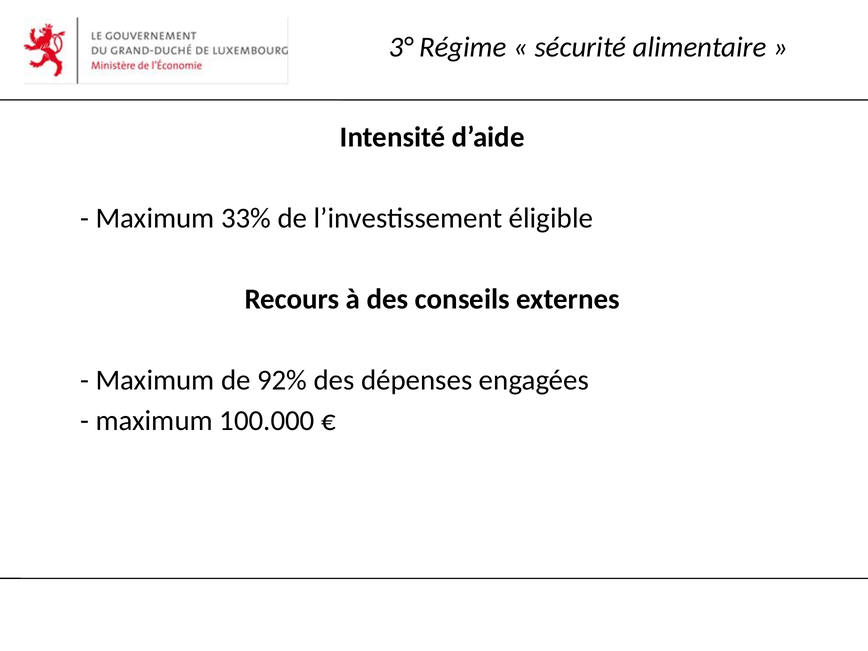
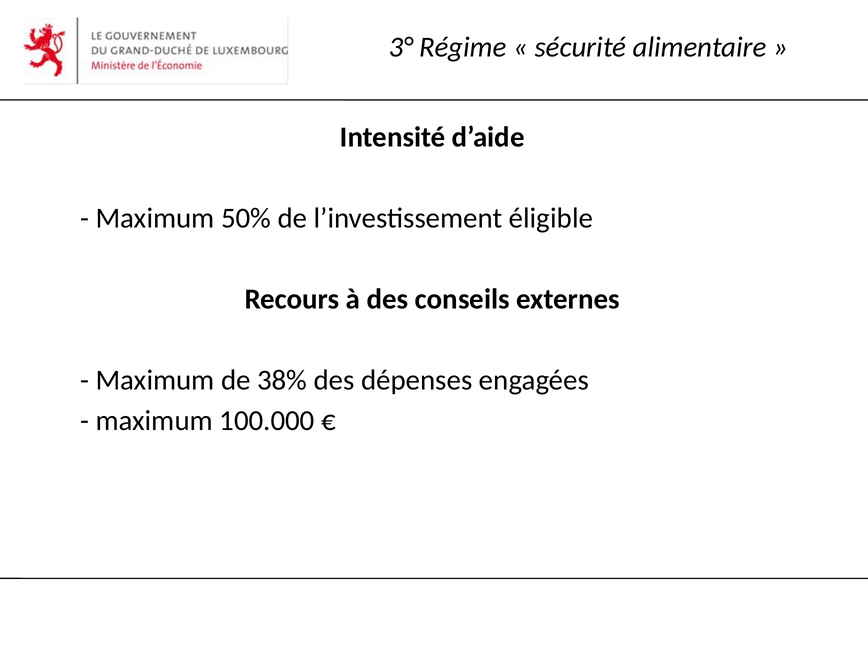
33%: 33% -> 50%
92%: 92% -> 38%
